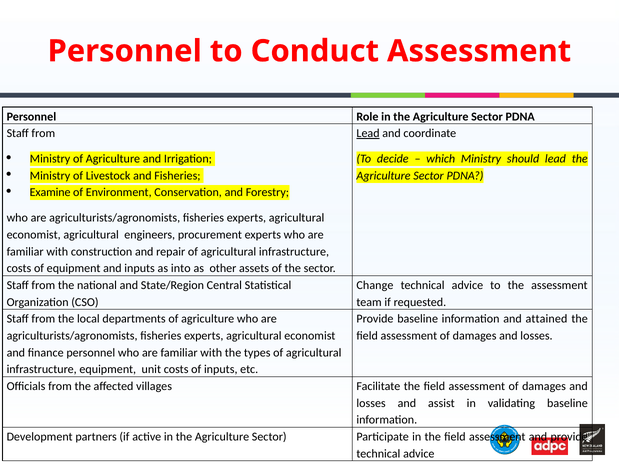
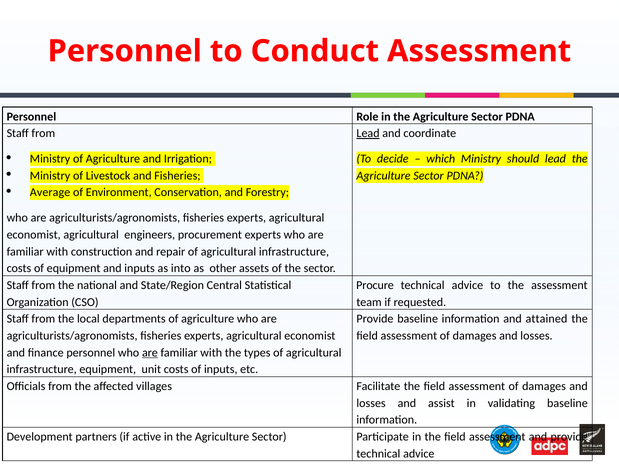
Examine: Examine -> Average
Change: Change -> Procure
are at (150, 353) underline: none -> present
